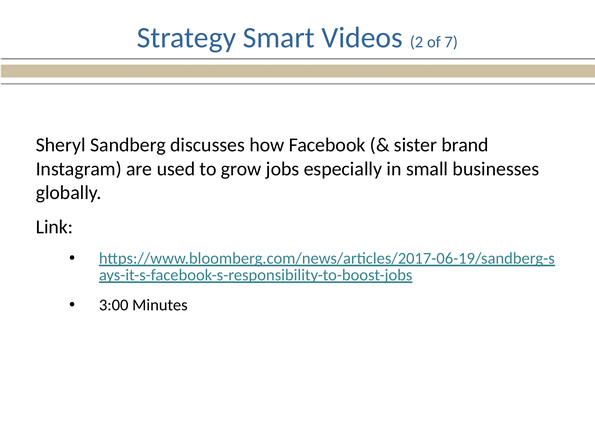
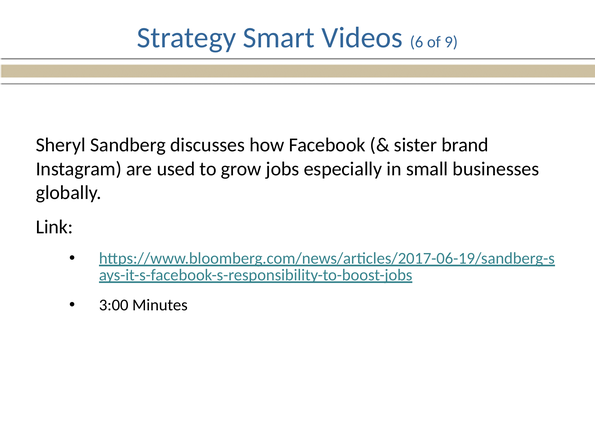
2: 2 -> 6
7: 7 -> 9
